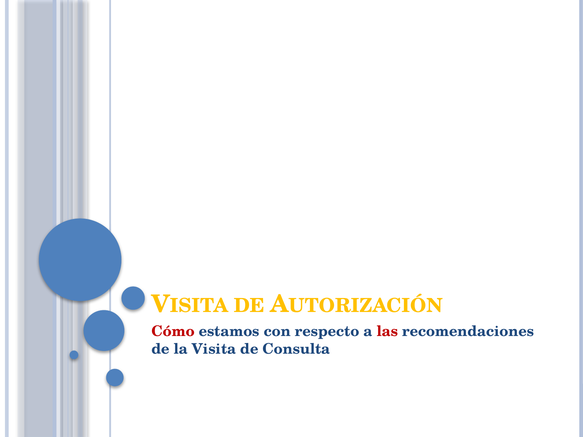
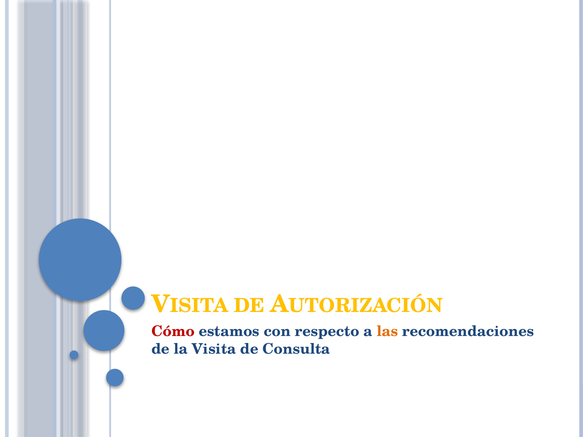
las colour: red -> orange
